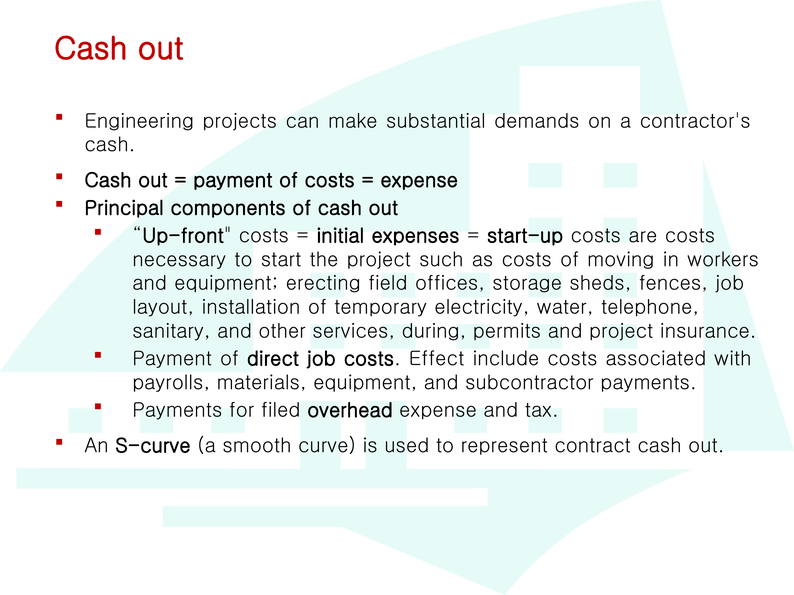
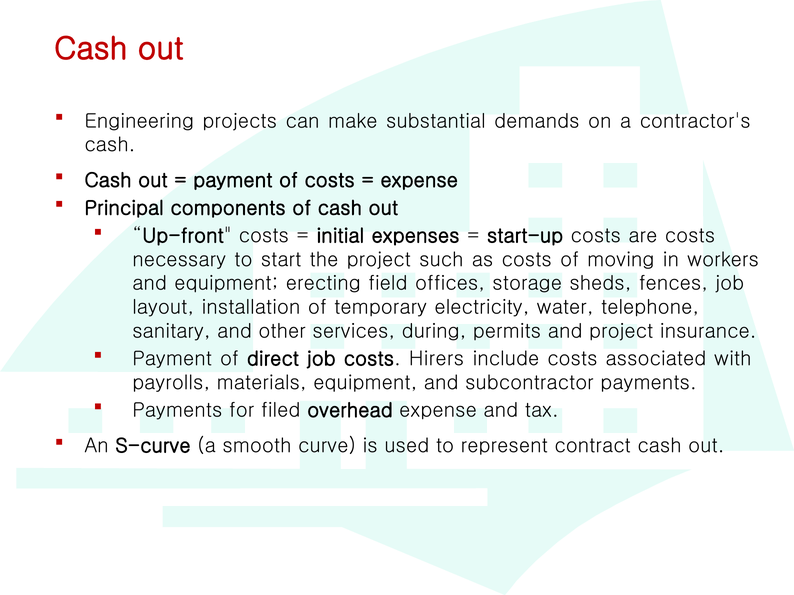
Effect: Effect -> Hirers
